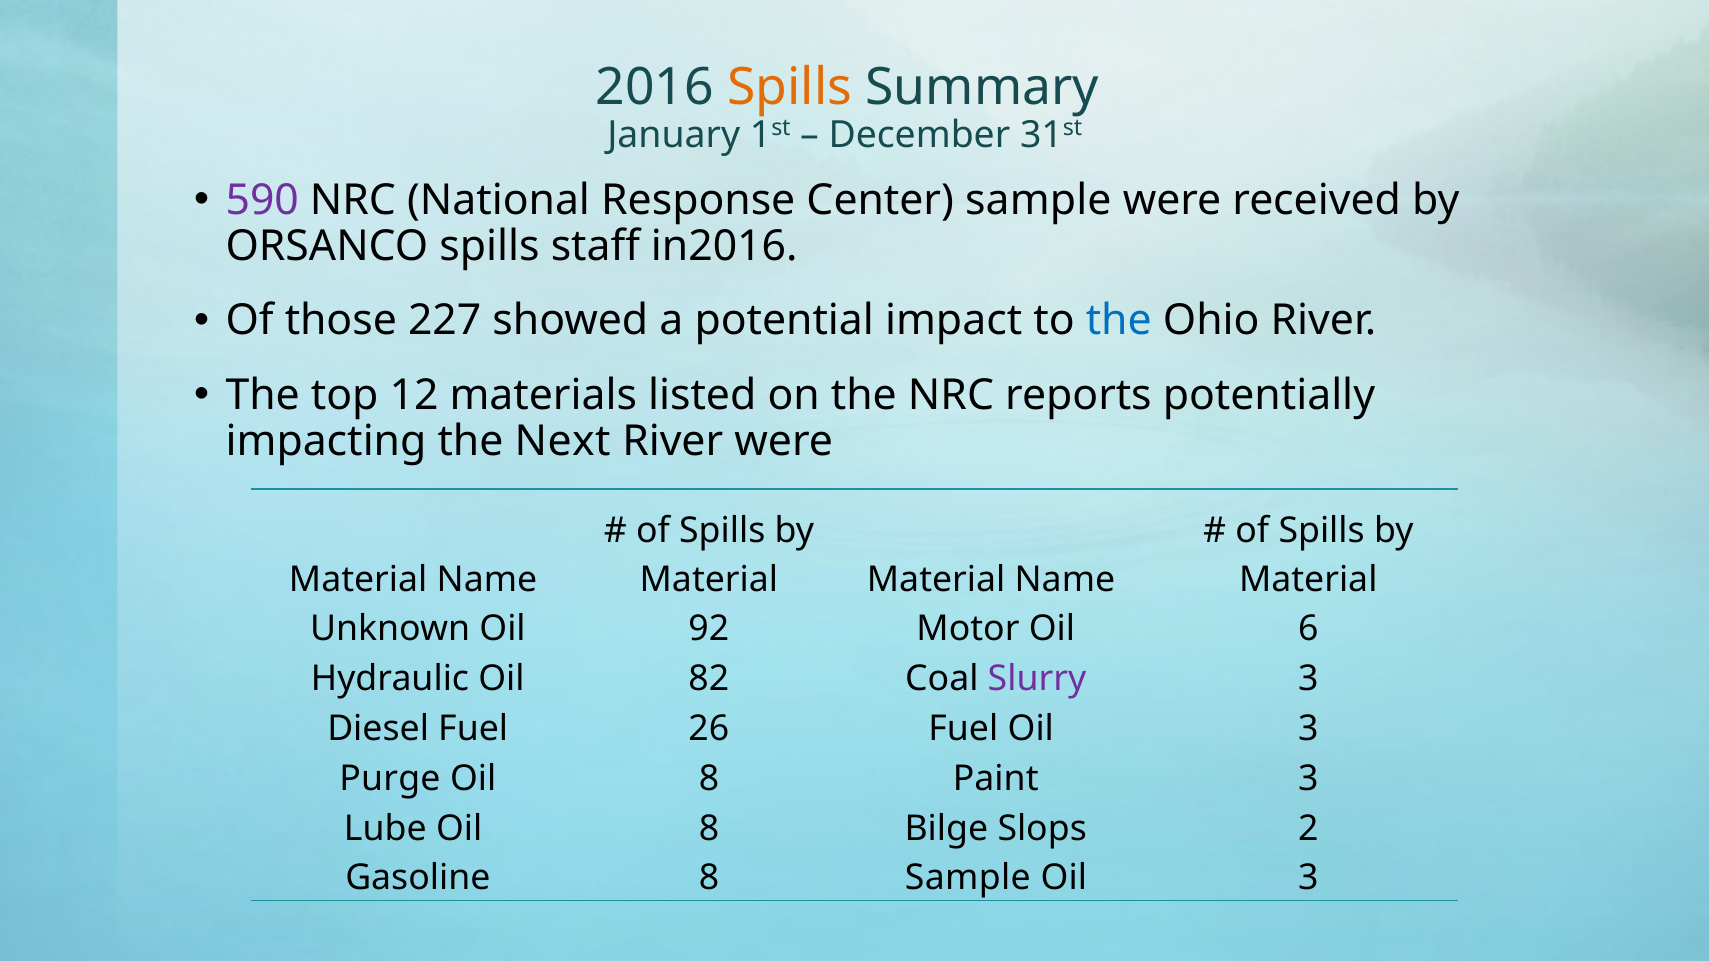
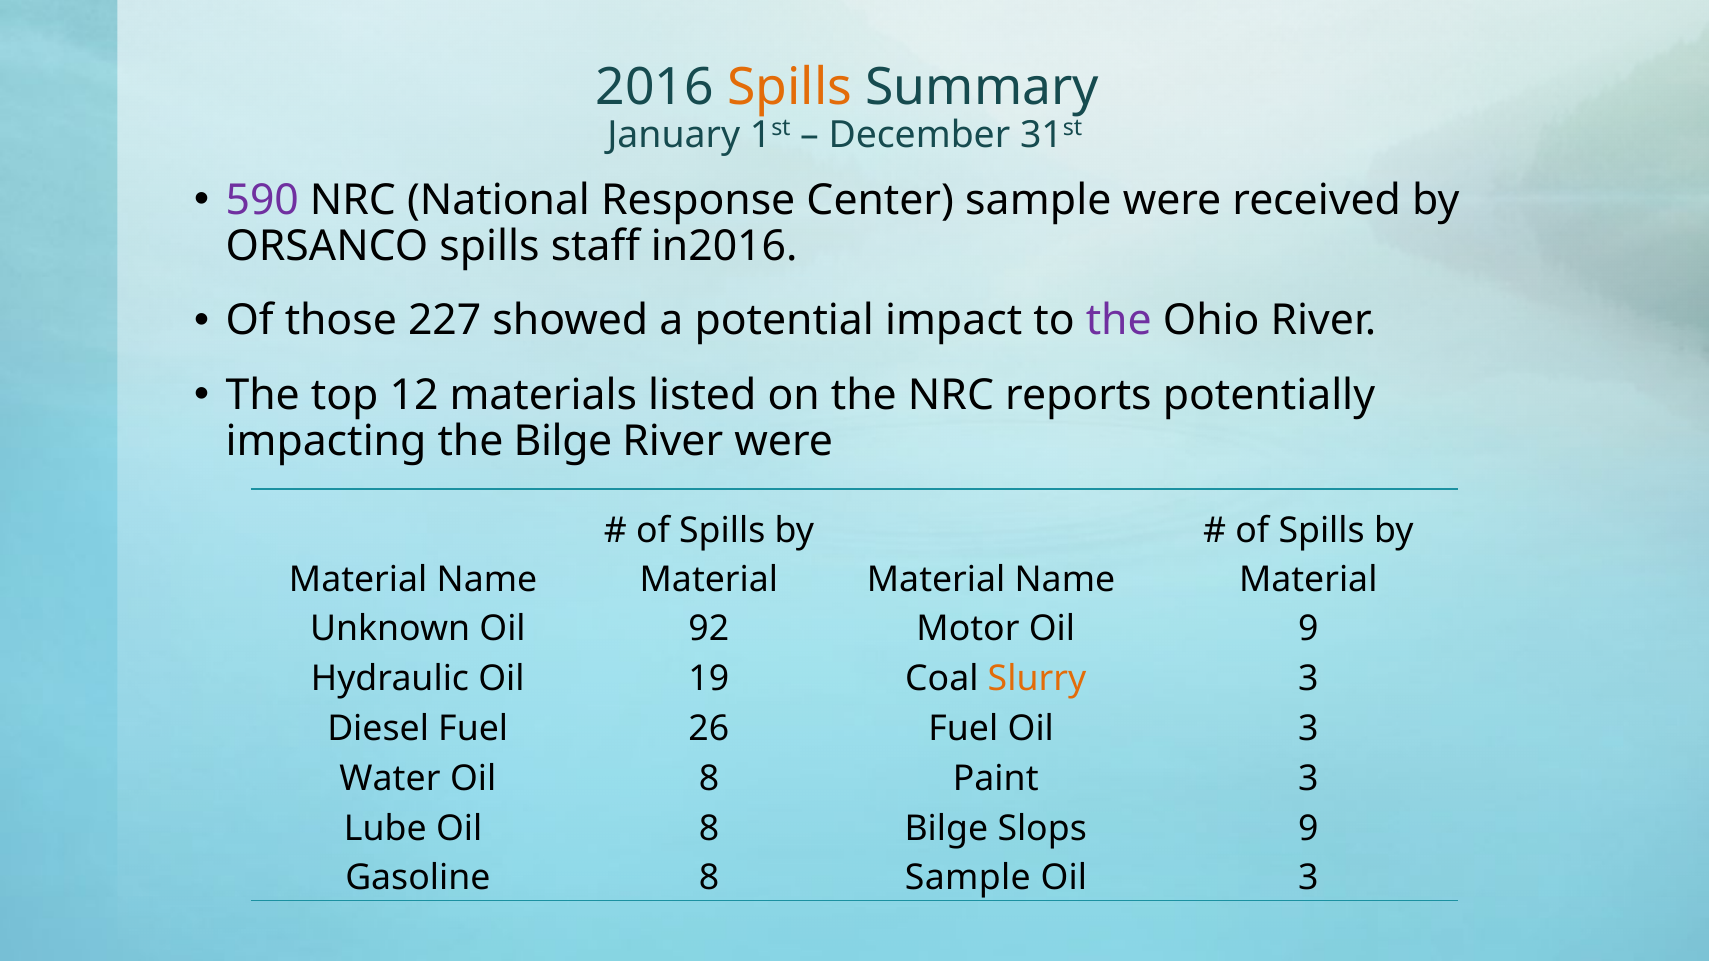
the at (1119, 321) colour: blue -> purple
the Next: Next -> Bilge
Oil 6: 6 -> 9
82: 82 -> 19
Slurry colour: purple -> orange
Purge: Purge -> Water
Slops 2: 2 -> 9
